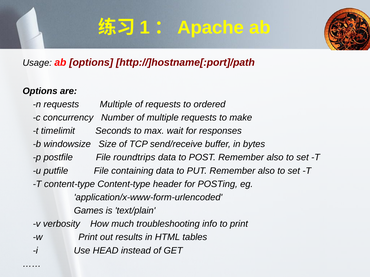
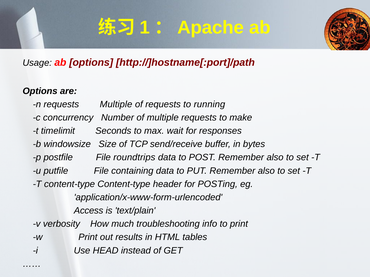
ordered: ordered -> running
Games: Games -> Access
